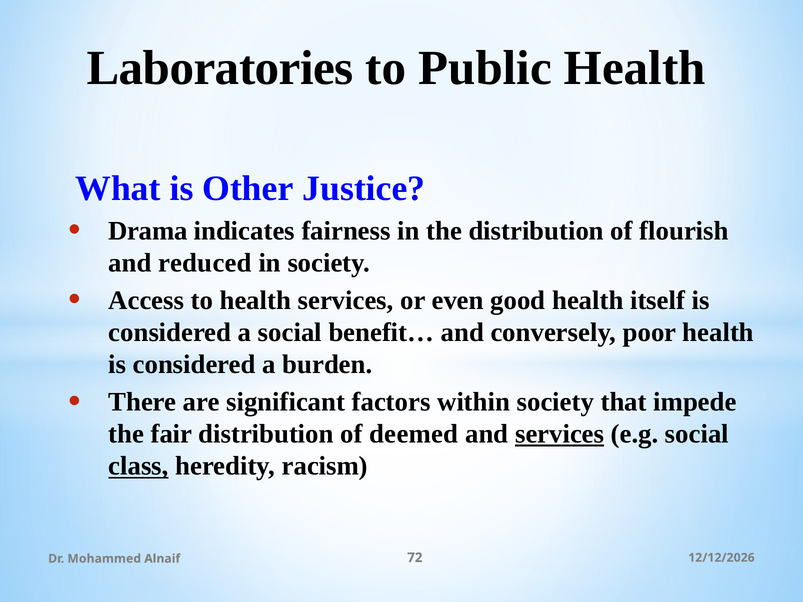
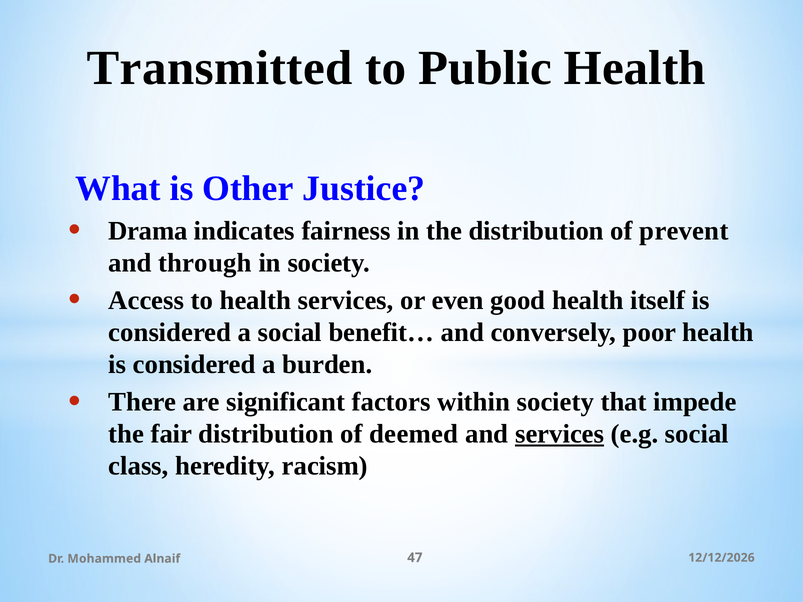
Laboratories: Laboratories -> Transmitted
flourish: flourish -> prevent
reduced: reduced -> through
class underline: present -> none
72: 72 -> 47
